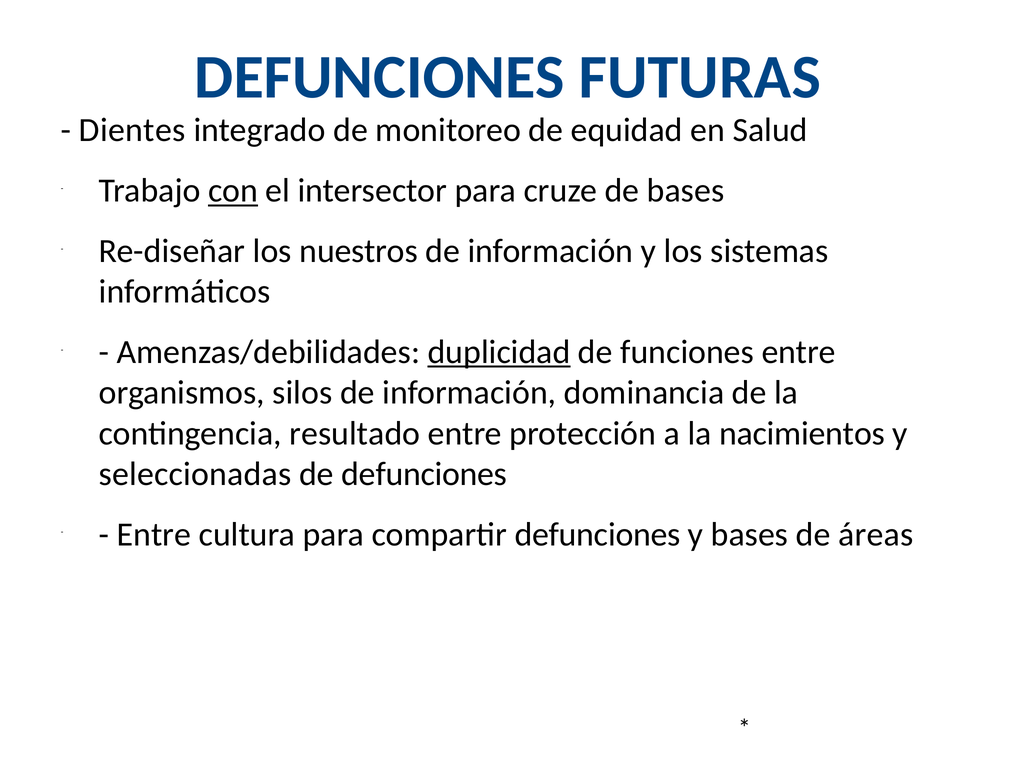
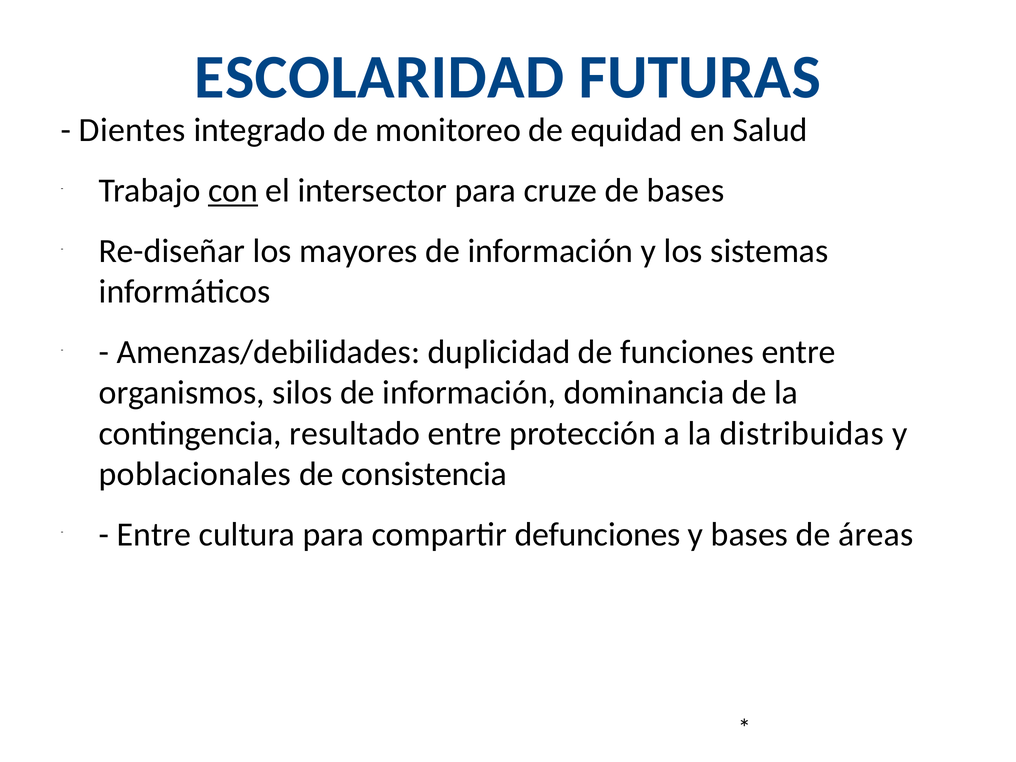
DEFUNCIONES at (380, 77): DEFUNCIONES -> ESCOLARIDAD
nuestros: nuestros -> mayores
duplicidad underline: present -> none
nacimientos: nacimientos -> distribuidas
seleccionadas: seleccionadas -> poblacionales
de defunciones: defunciones -> consistencia
